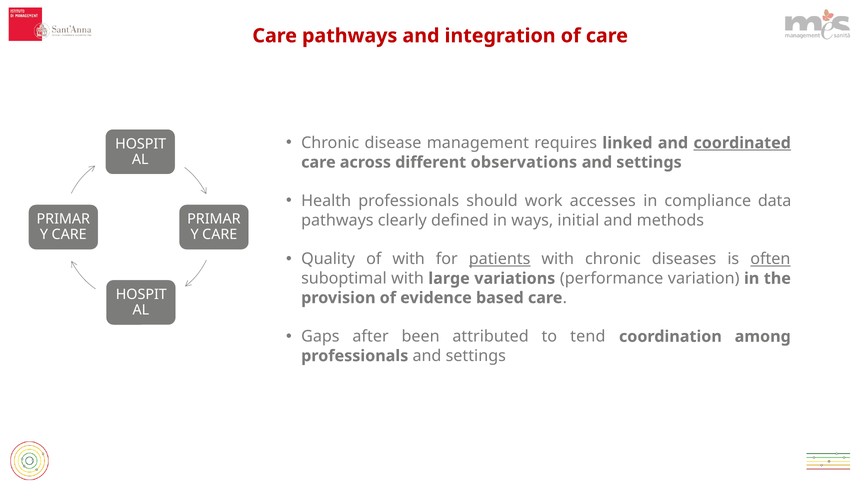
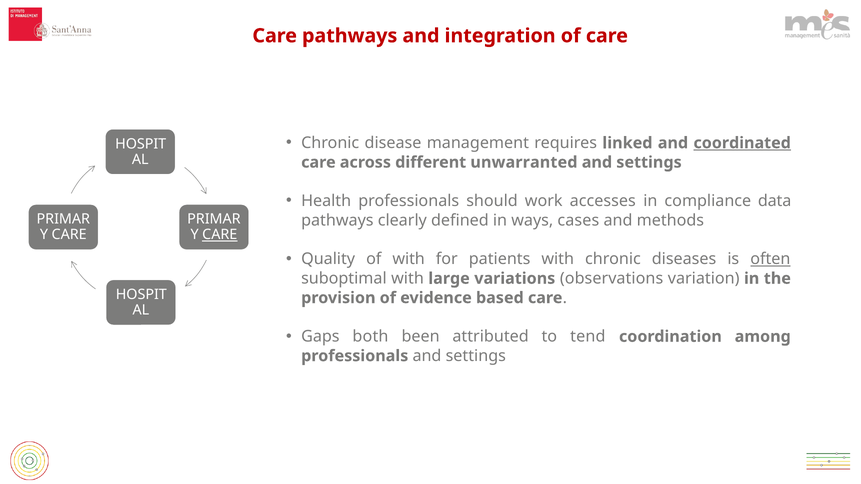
observations: observations -> unwarranted
initial: initial -> cases
CARE at (220, 235) underline: none -> present
patients underline: present -> none
performance: performance -> observations
after: after -> both
